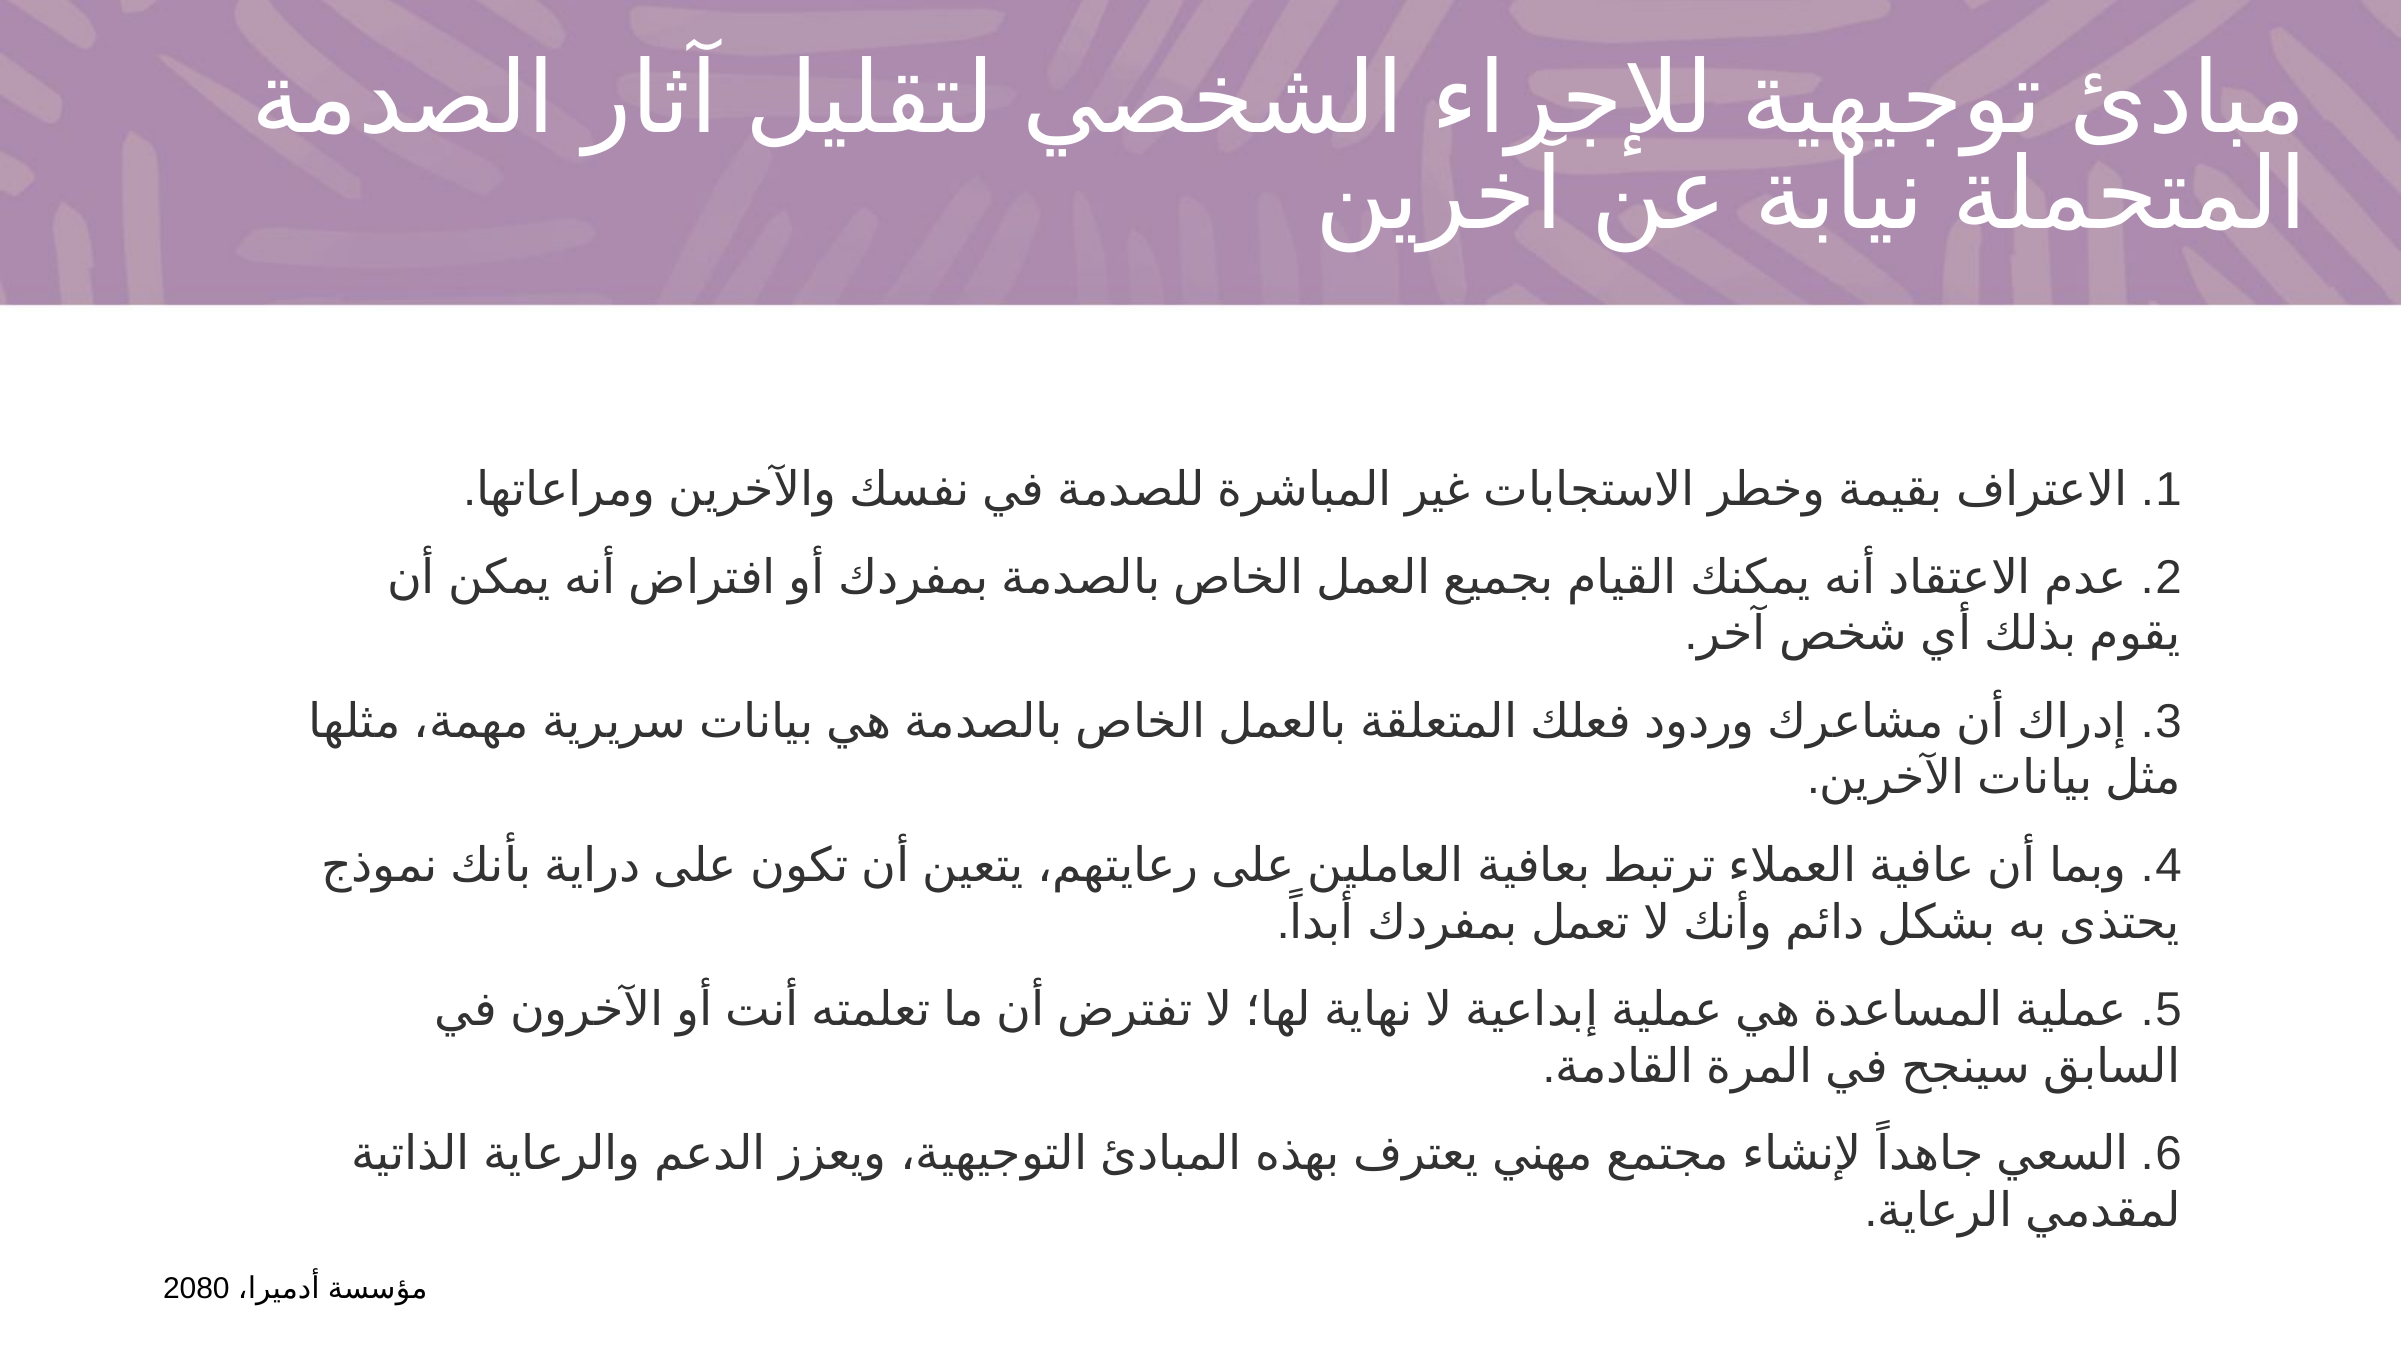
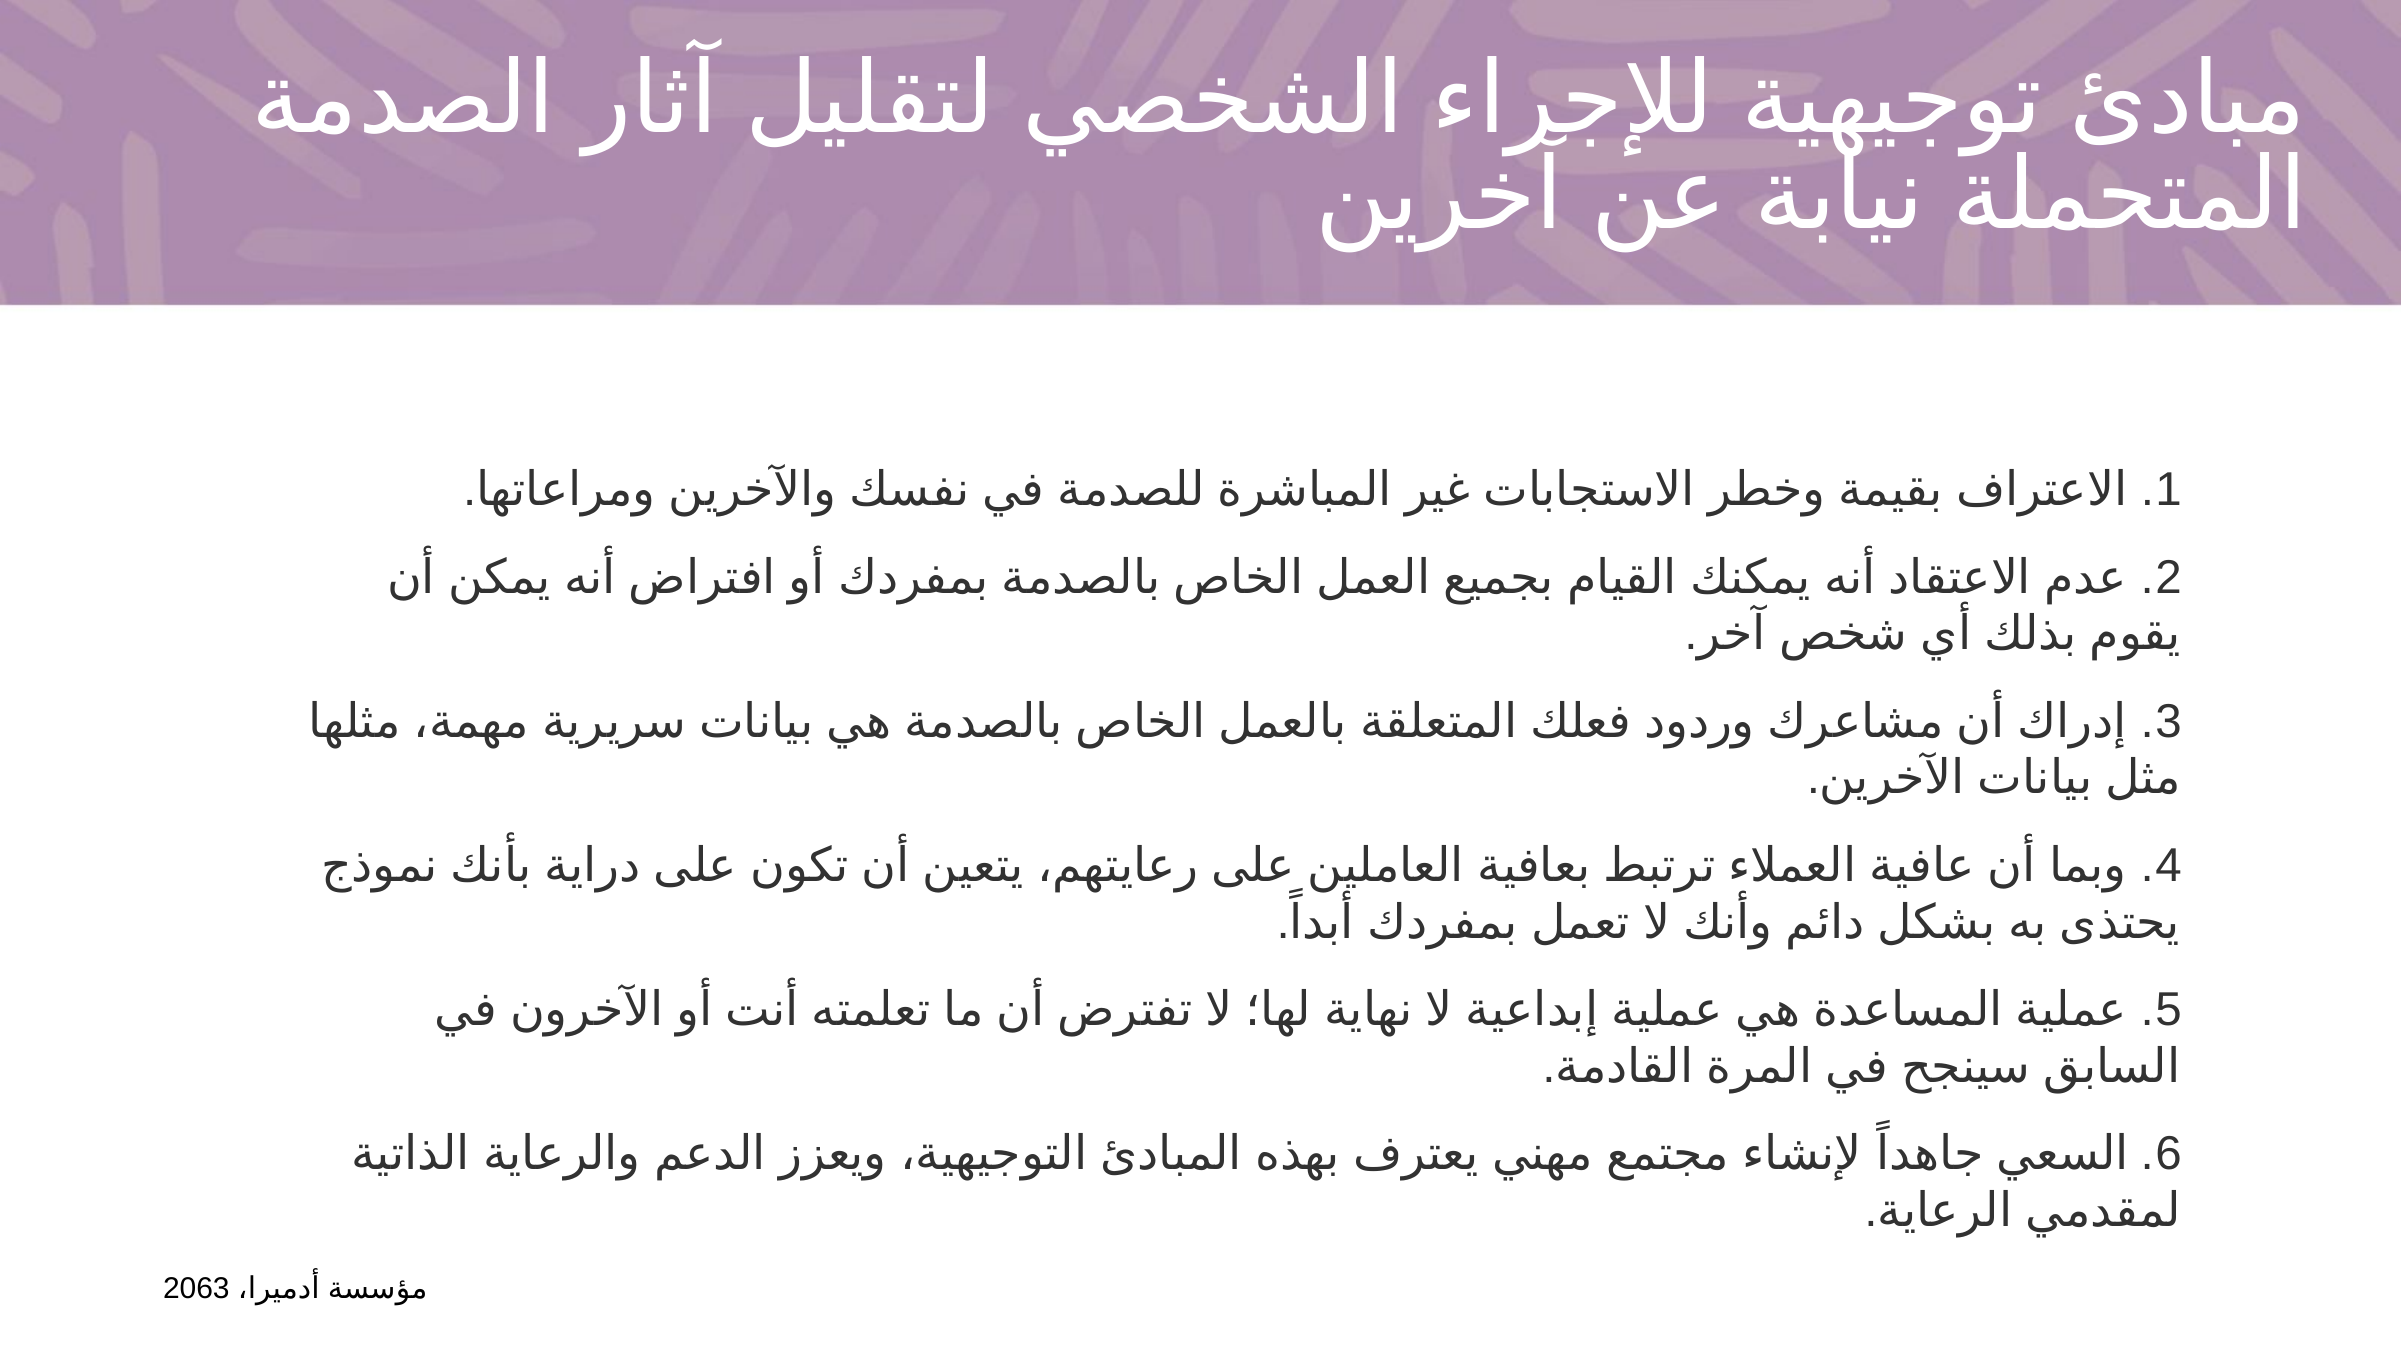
2080: 2080 -> 2063
